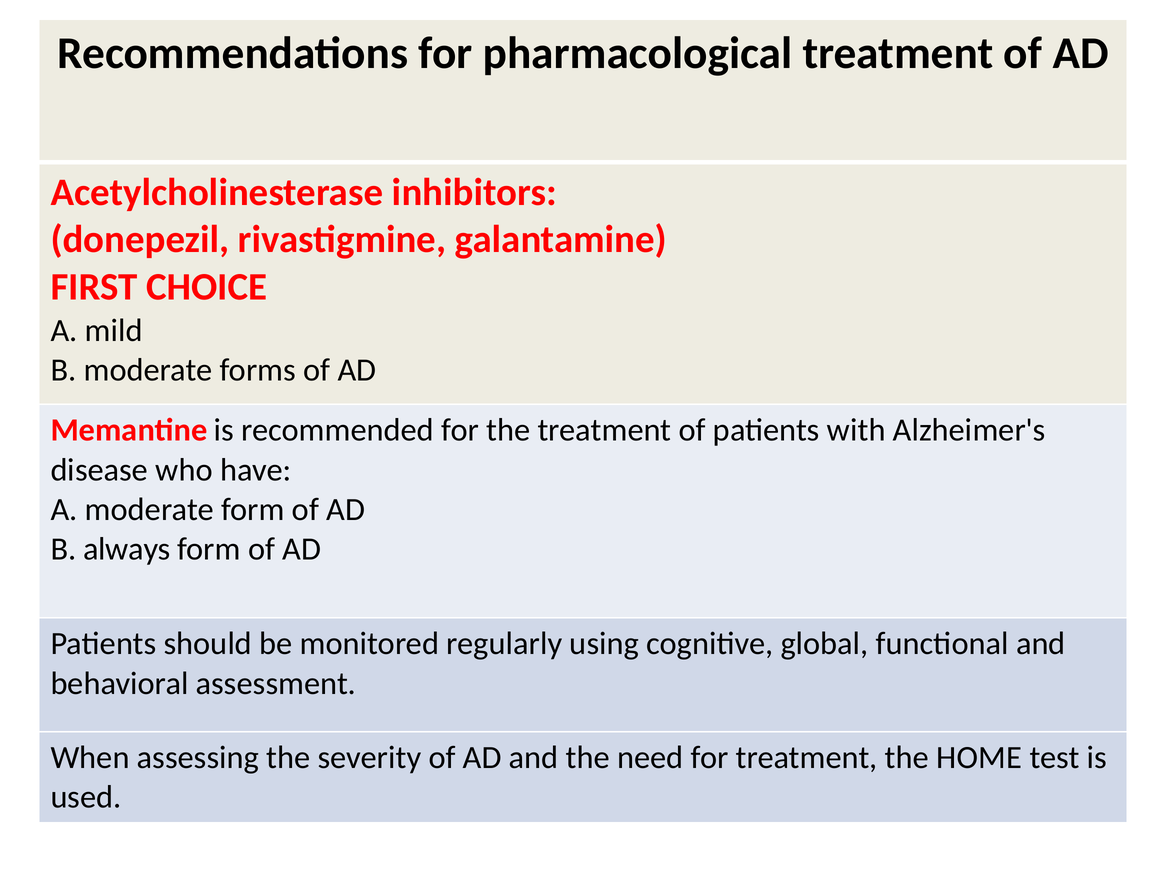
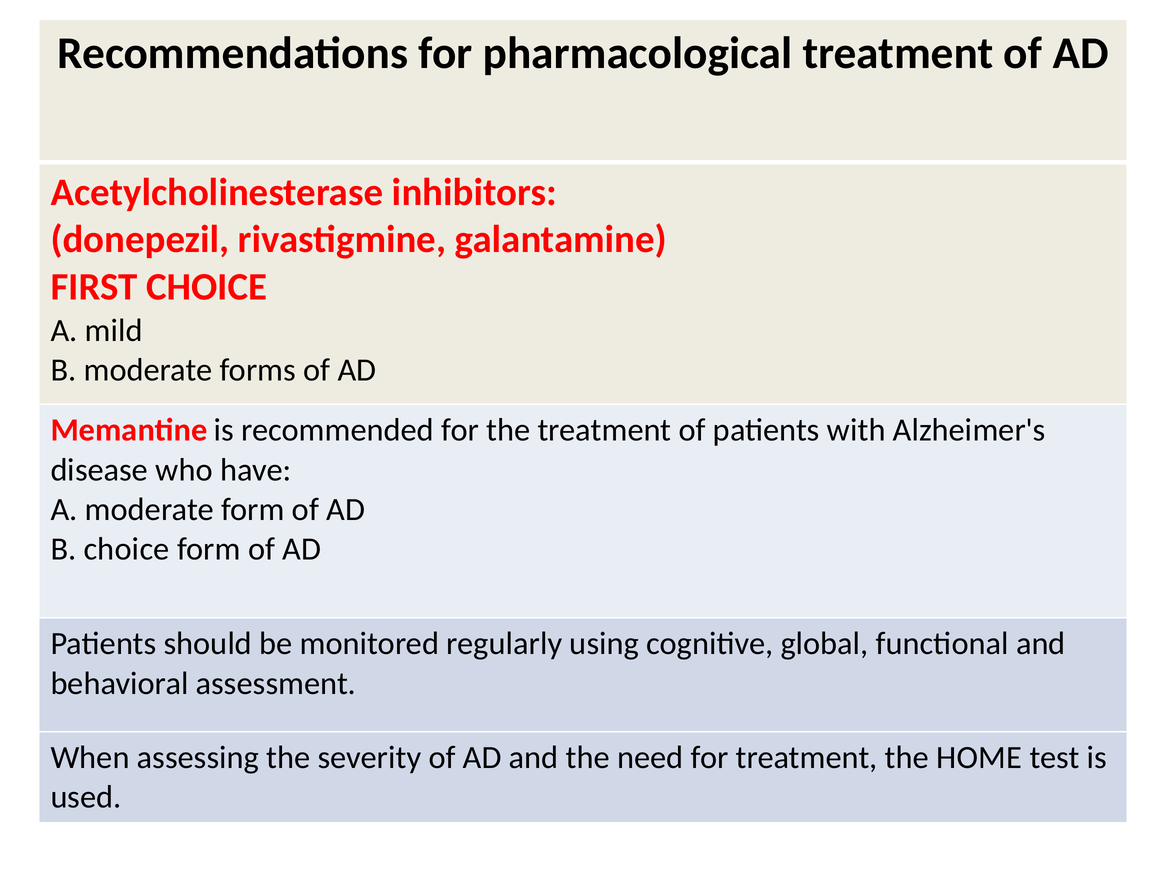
B always: always -> choice
